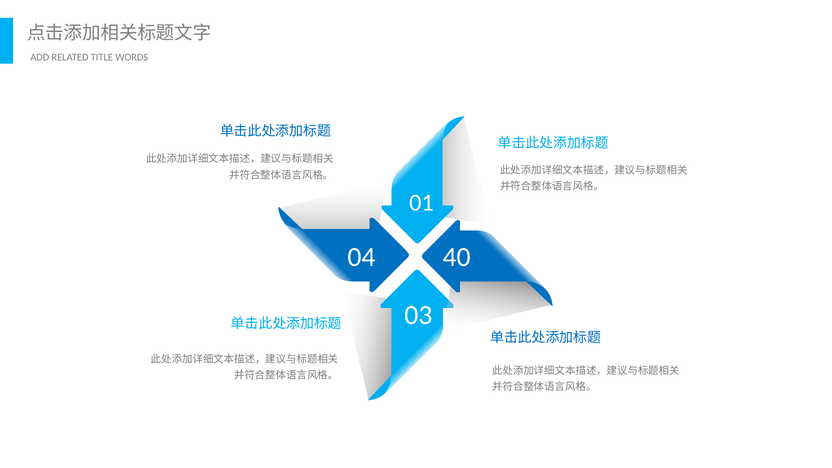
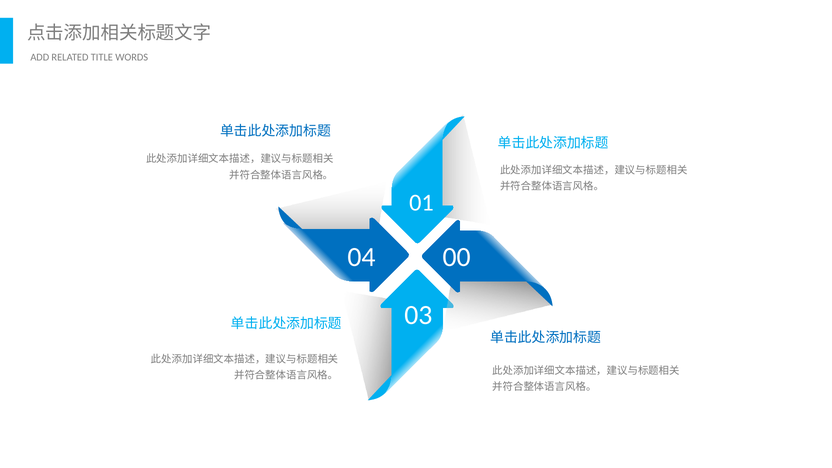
40: 40 -> 00
